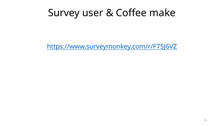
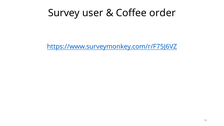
make: make -> order
